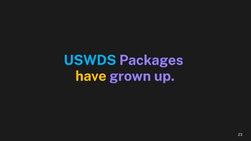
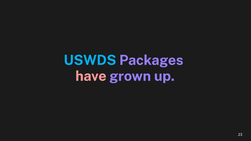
have colour: yellow -> pink
